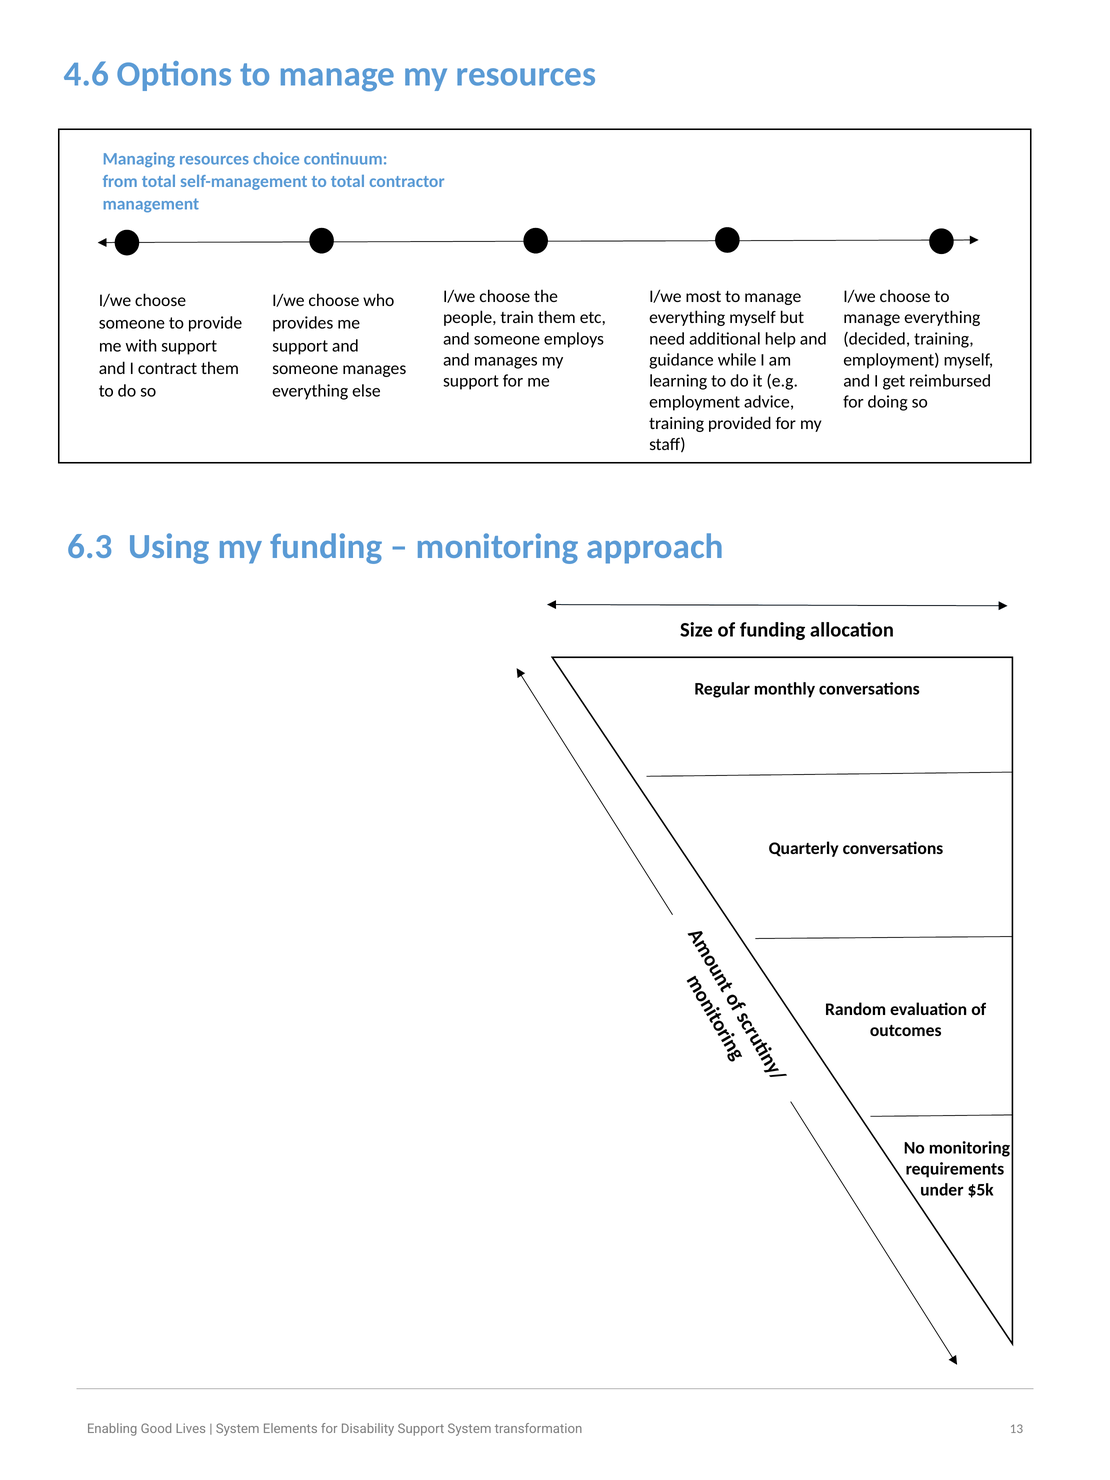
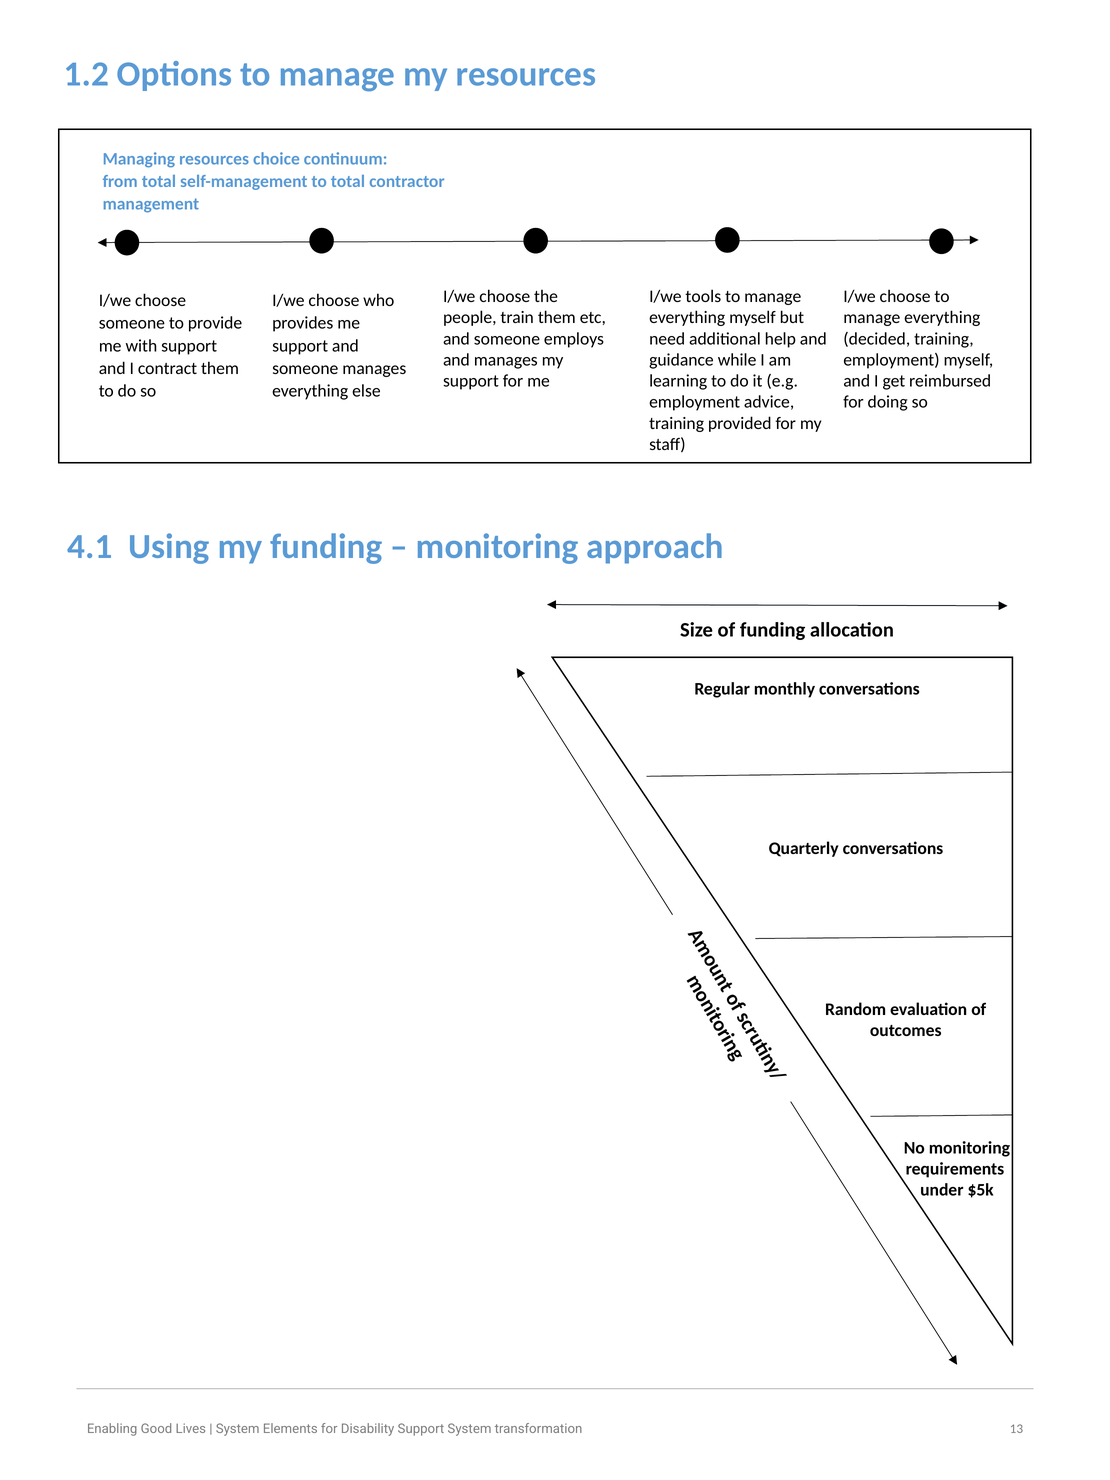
4.6: 4.6 -> 1.2
most: most -> tools
6.3: 6.3 -> 4.1
